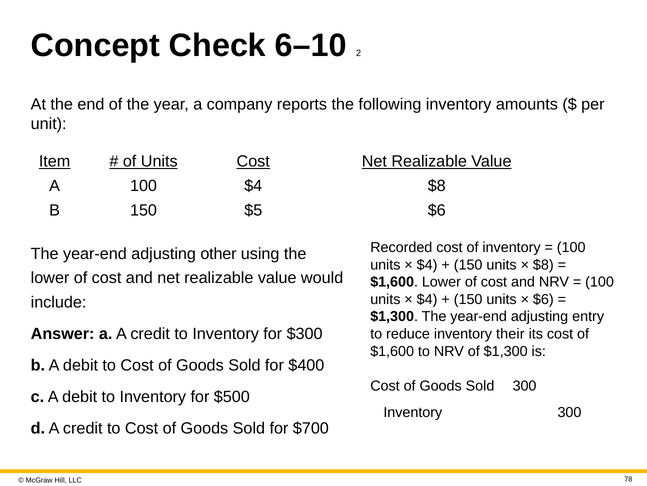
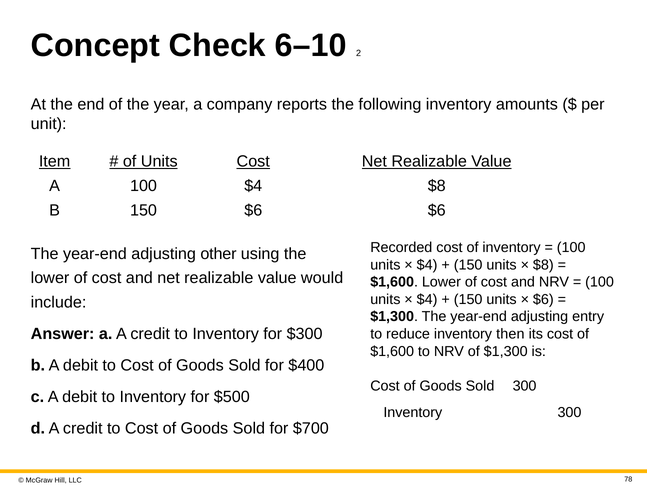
150 $5: $5 -> $6
their: their -> then
